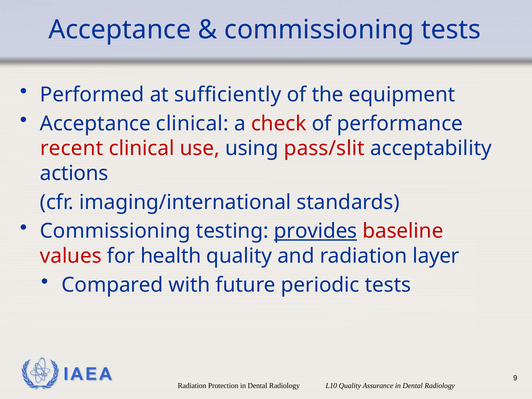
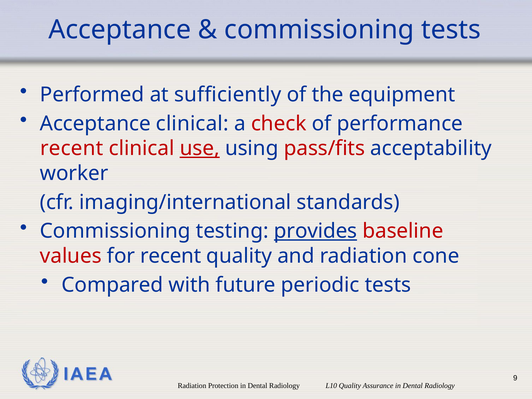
use underline: none -> present
pass/slit: pass/slit -> pass/fits
actions: actions -> worker
for health: health -> recent
layer: layer -> cone
